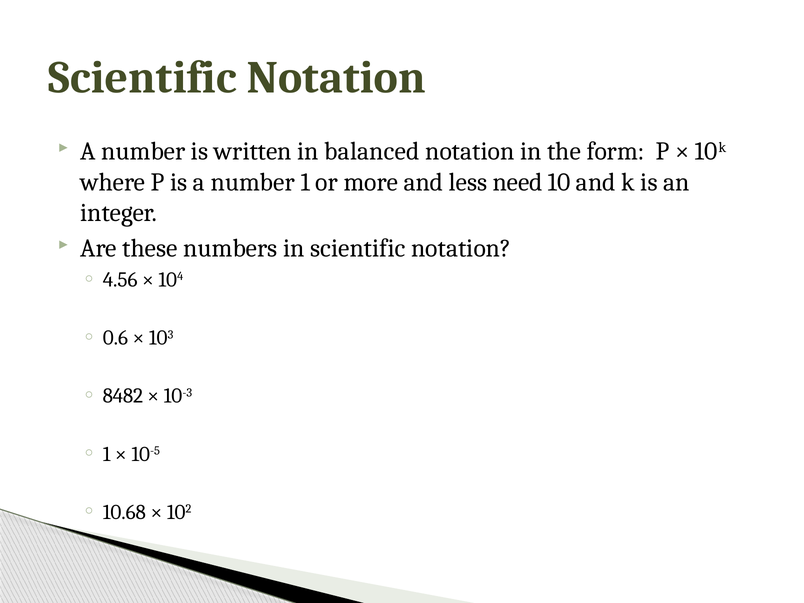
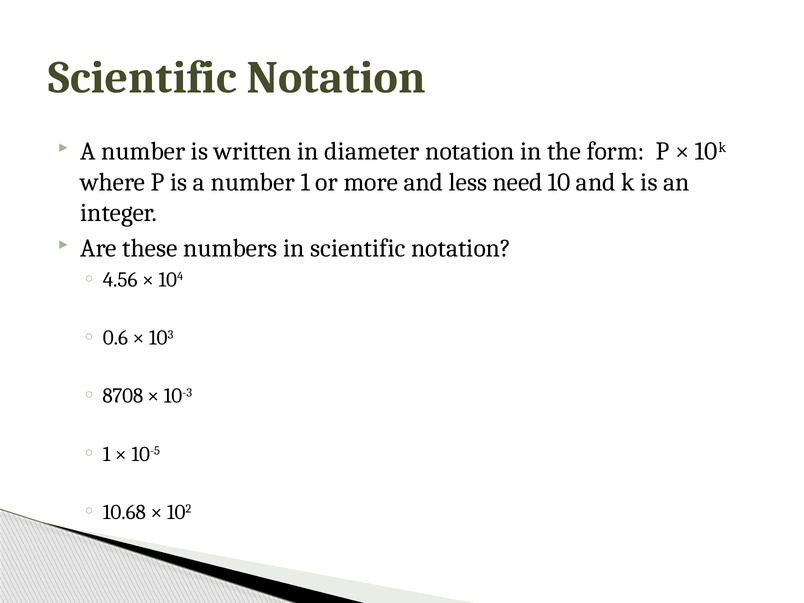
balanced: balanced -> diameter
8482: 8482 -> 8708
